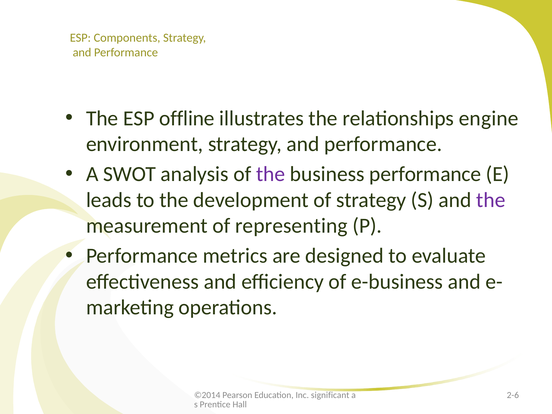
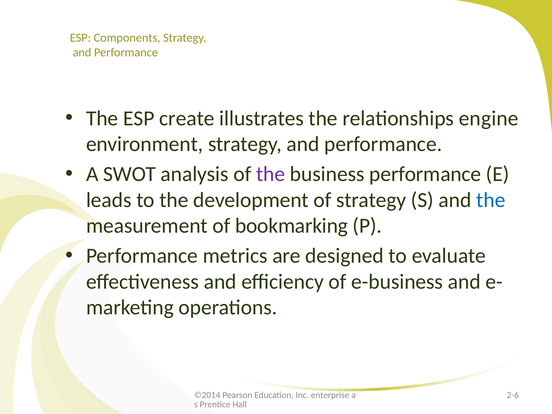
offline: offline -> create
the at (491, 200) colour: purple -> blue
representing: representing -> bookmarking
significant: significant -> enterprise
